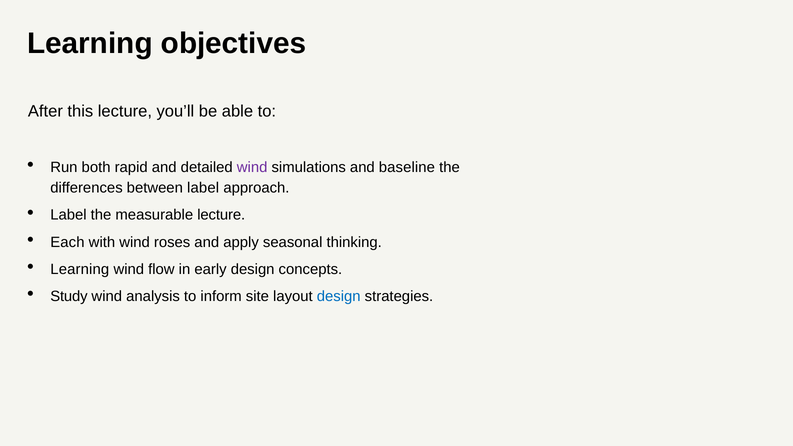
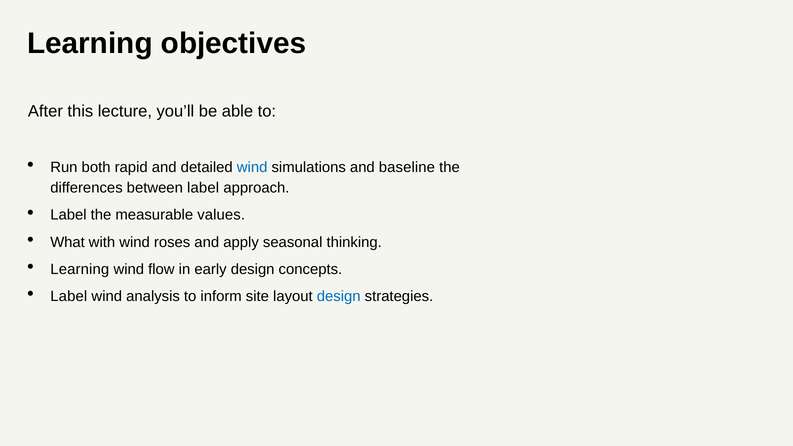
wind at (252, 167) colour: purple -> blue
measurable lecture: lecture -> values
Each: Each -> What
Study at (69, 296): Study -> Label
